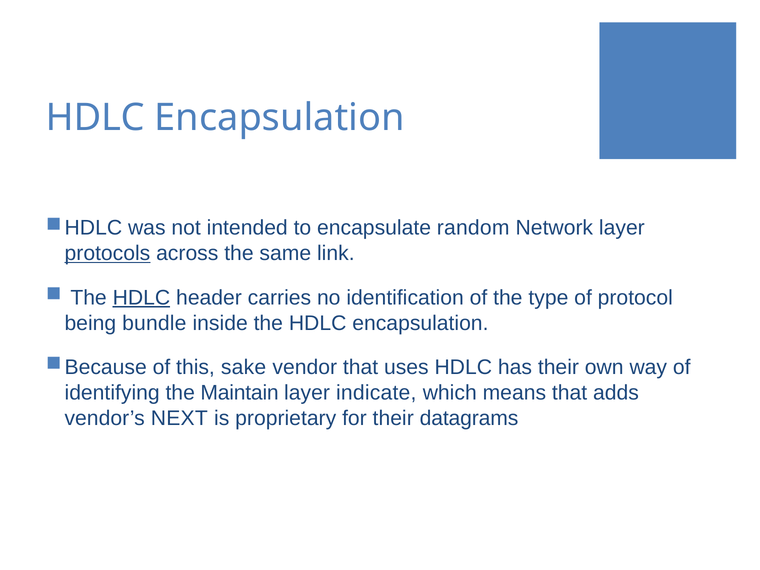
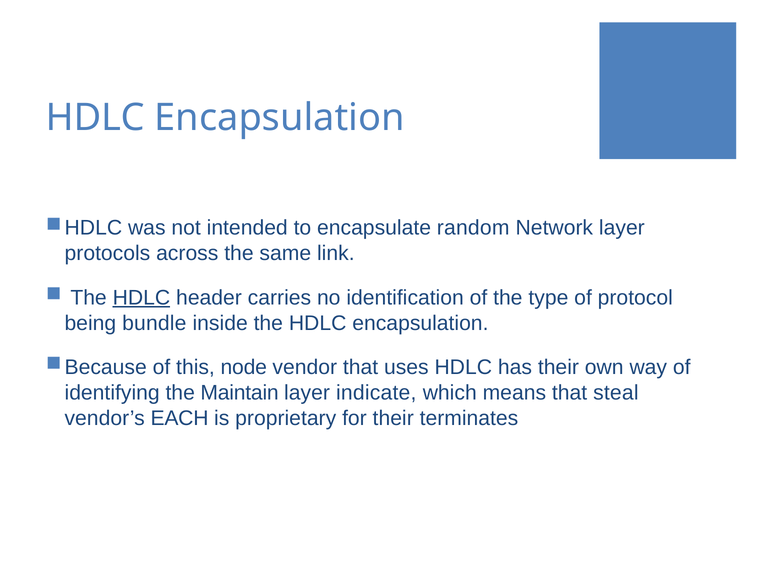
protocols underline: present -> none
sake: sake -> node
adds: adds -> steal
NEXT: NEXT -> EACH
datagrams: datagrams -> terminates
